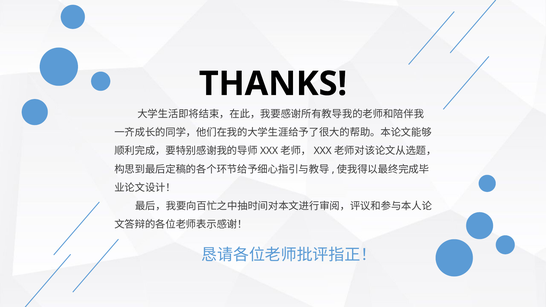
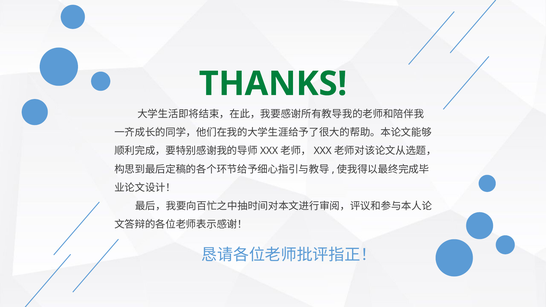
THANKS colour: black -> green
